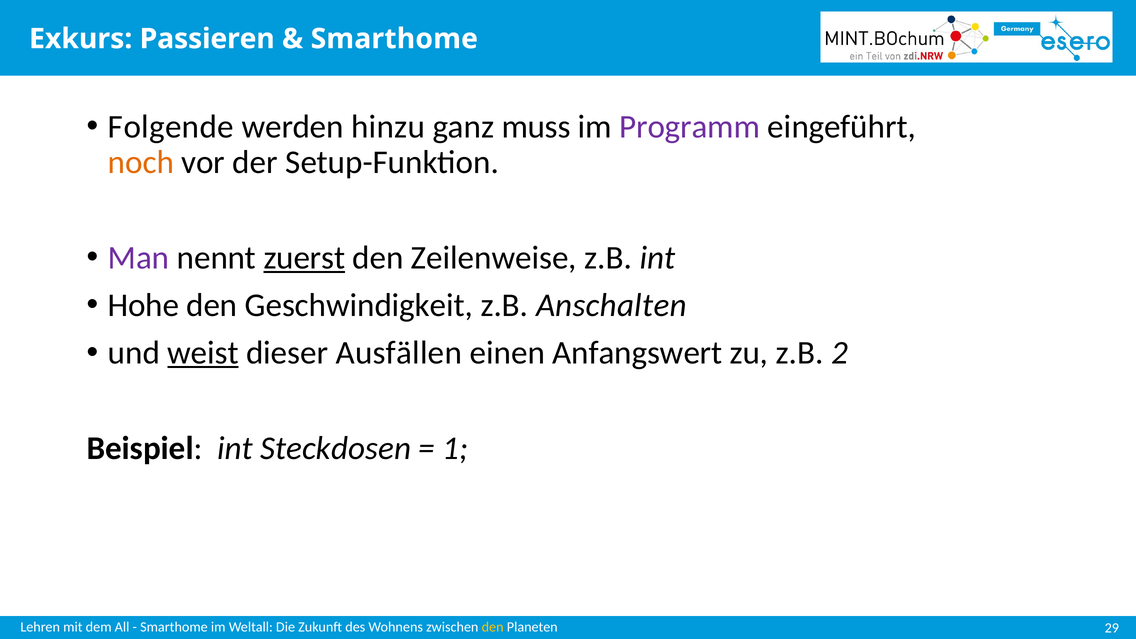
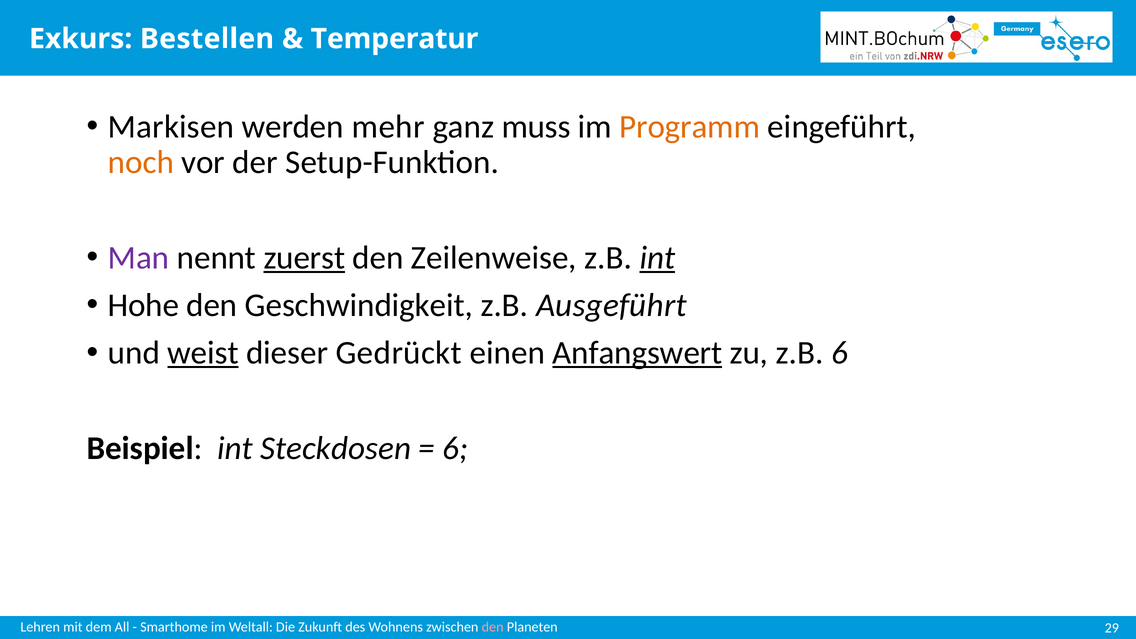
Passieren: Passieren -> Bestellen
Smarthome at (394, 39): Smarthome -> Temperatur
Folgende: Folgende -> Markisen
hinzu: hinzu -> mehr
Programm colour: purple -> orange
int at (657, 258) underline: none -> present
Anschalten: Anschalten -> Ausgeführt
Ausfällen: Ausfällen -> Gedrückt
Anfangswert underline: none -> present
z.B 2: 2 -> 6
1 at (455, 448): 1 -> 6
den at (493, 627) colour: yellow -> pink
